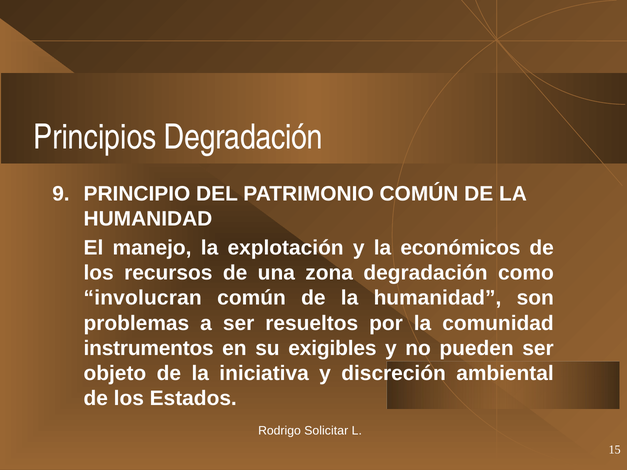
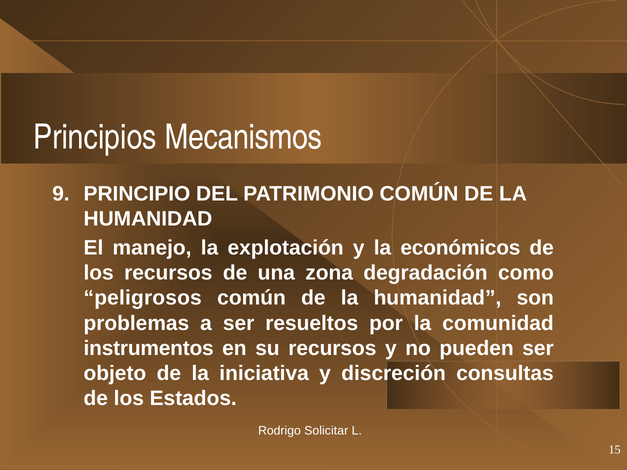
Principios Degradación: Degradación -> Mecanismos
involucran: involucran -> peligrosos
su exigibles: exigibles -> recursos
ambiental: ambiental -> consultas
